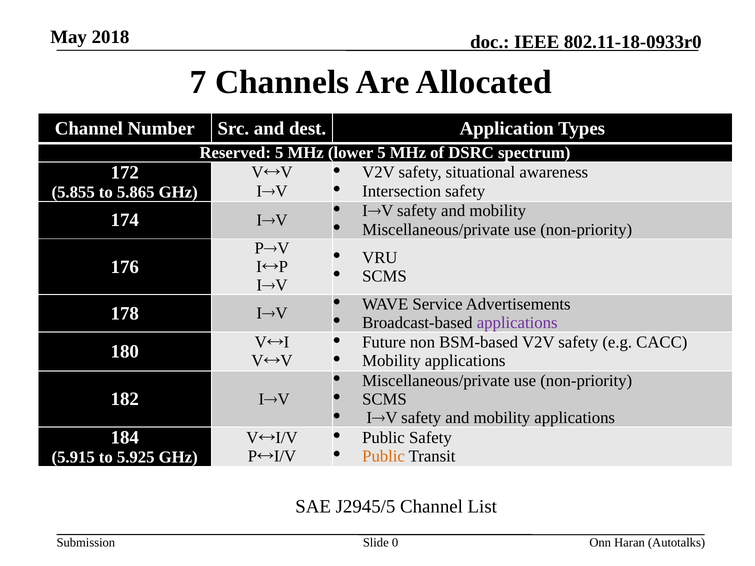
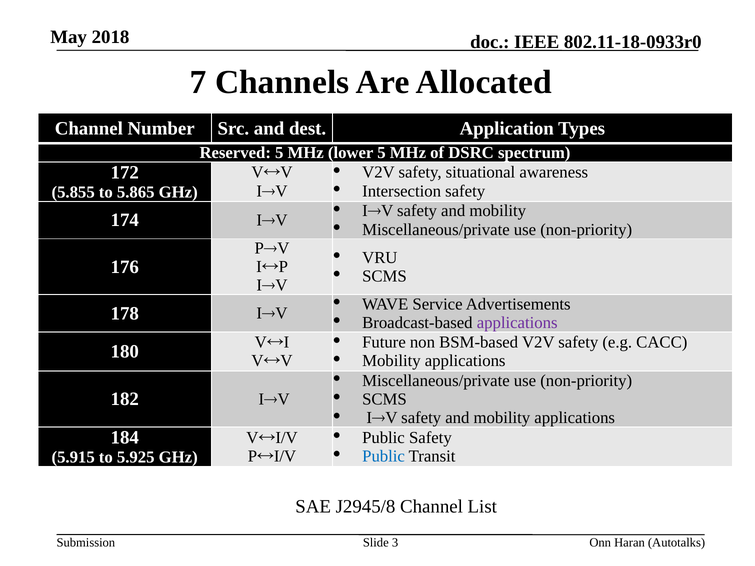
Public at (384, 456) colour: orange -> blue
J2945/5: J2945/5 -> J2945/8
0: 0 -> 3
